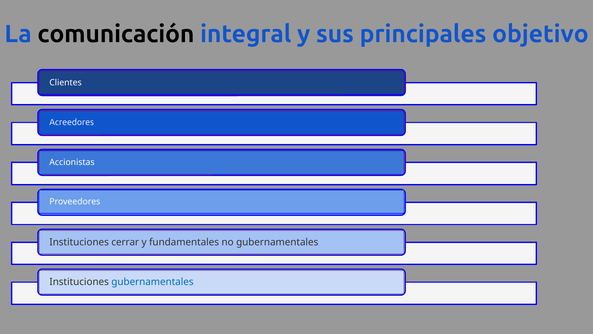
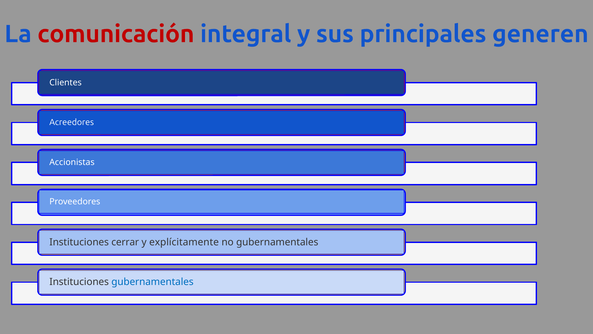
comunicación colour: black -> red
objetivo: objetivo -> generen
fundamentales: fundamentales -> explícitamente
